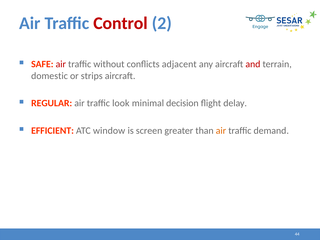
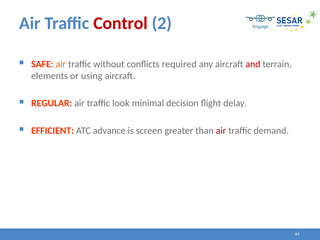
air at (61, 64) colour: red -> orange
adjacent: adjacent -> required
domestic: domestic -> elements
strips: strips -> using
window: window -> advance
air at (221, 131) colour: orange -> red
